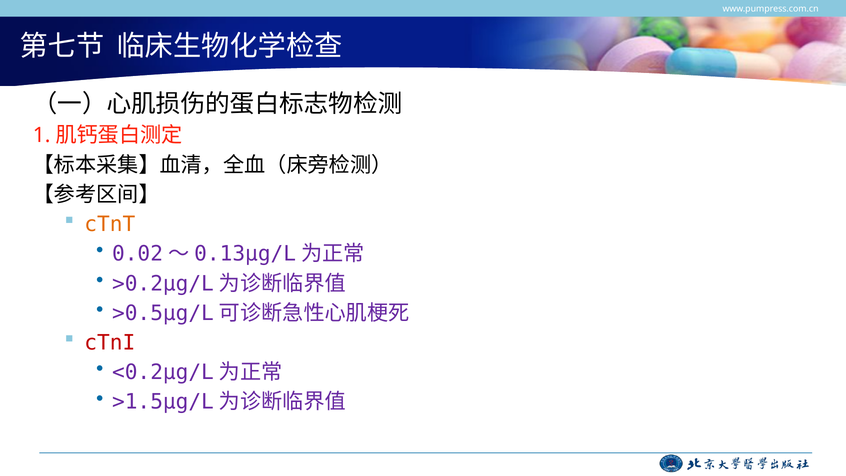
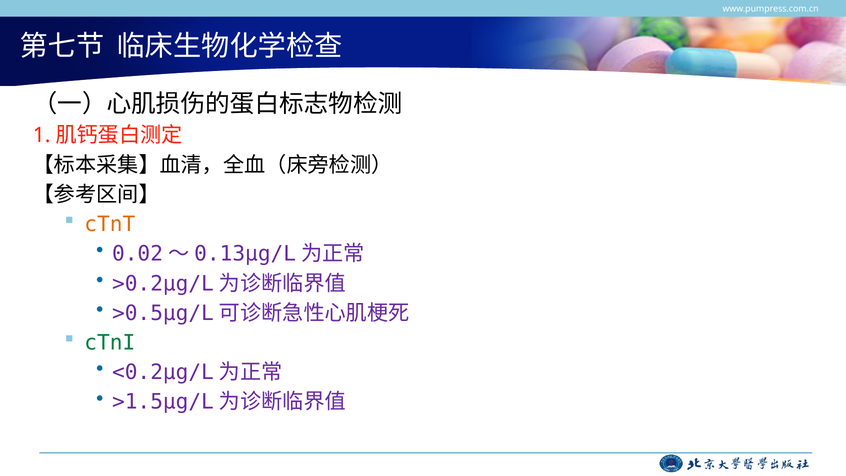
cTnI colour: red -> green
